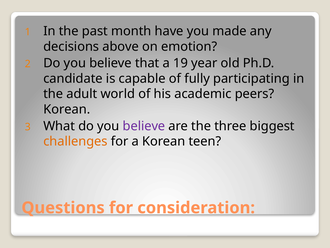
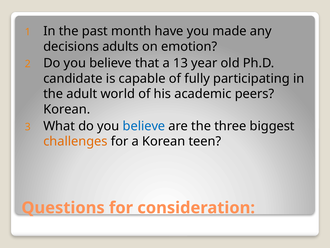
above: above -> adults
19: 19 -> 13
believe at (144, 126) colour: purple -> blue
